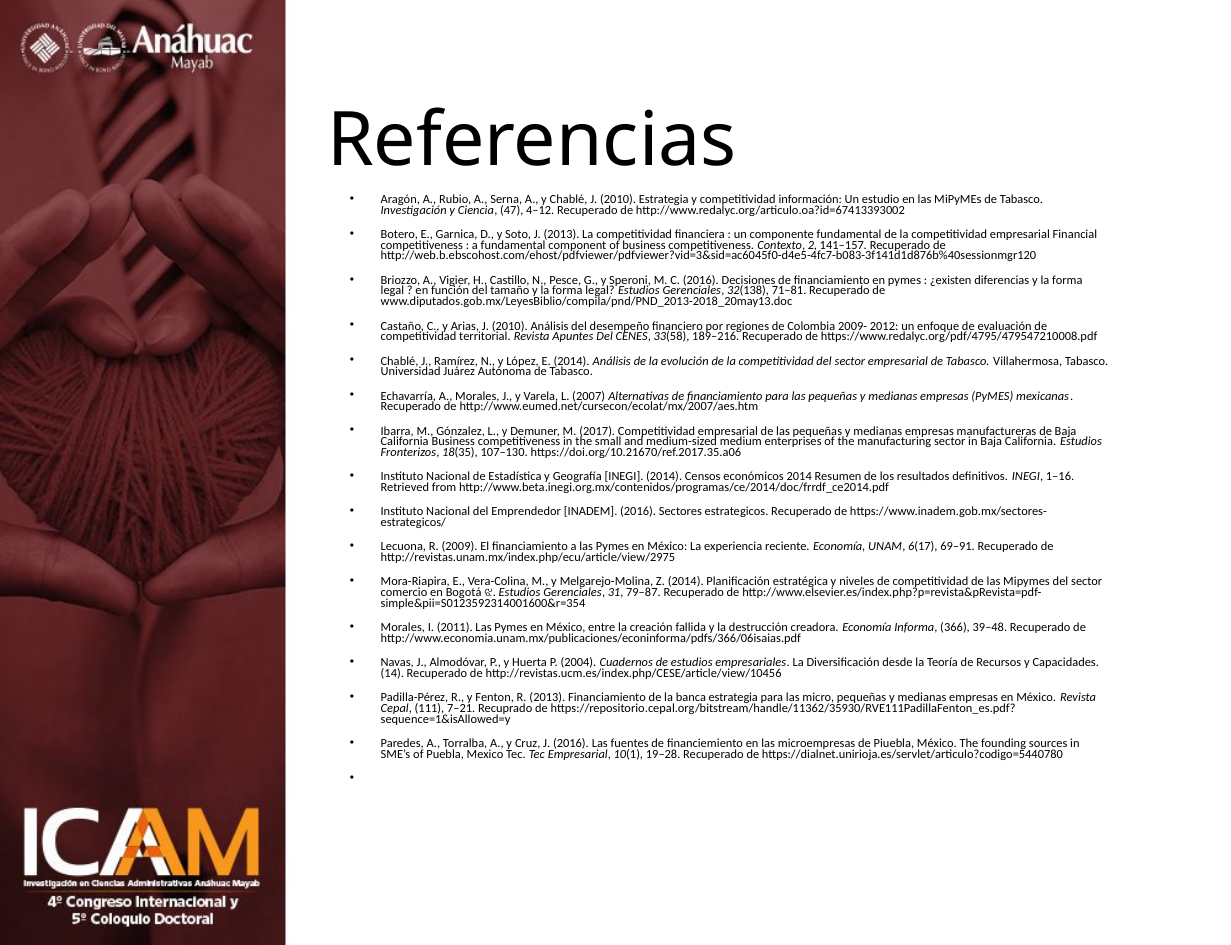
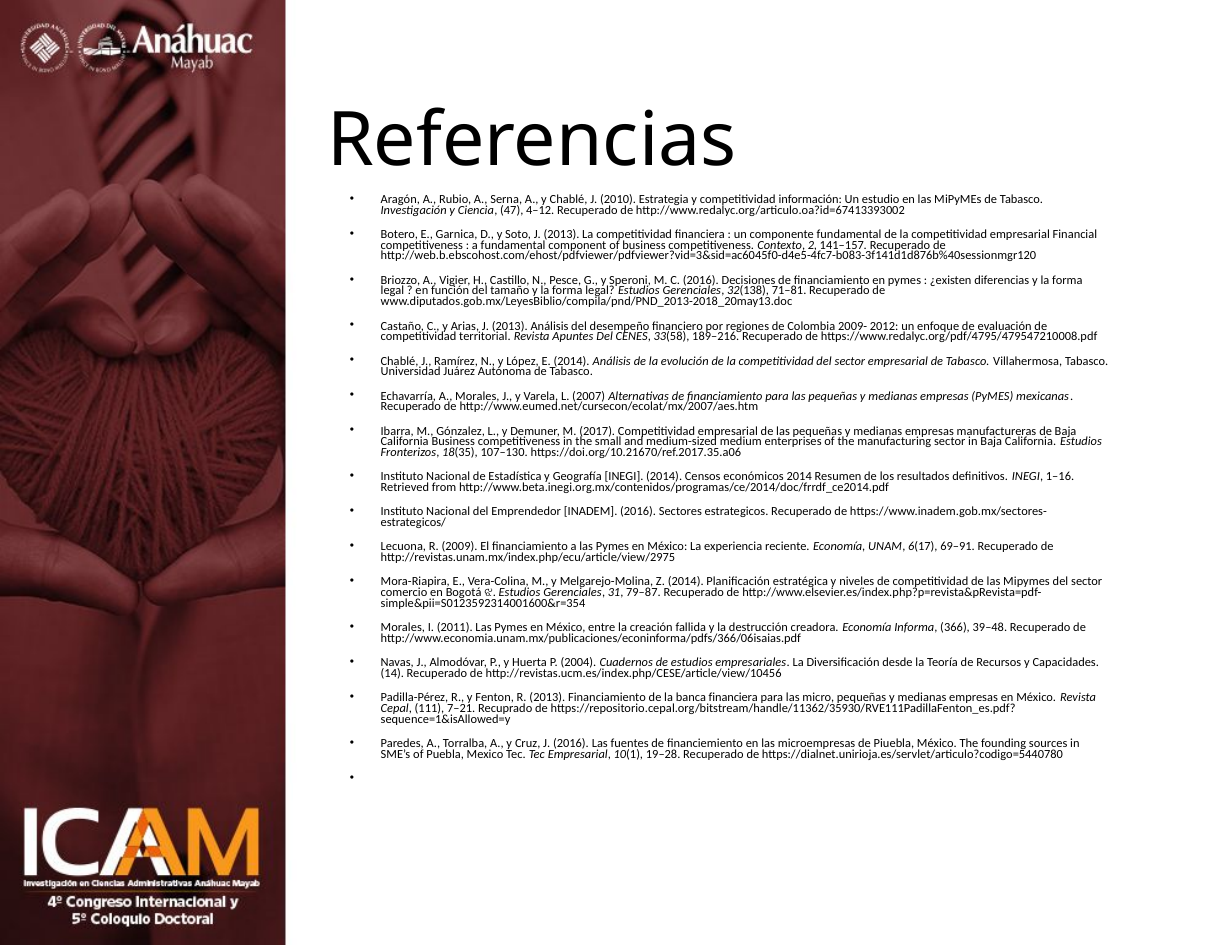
Arias J 2010: 2010 -> 2013
banca estrategia: estrategia -> financiera
